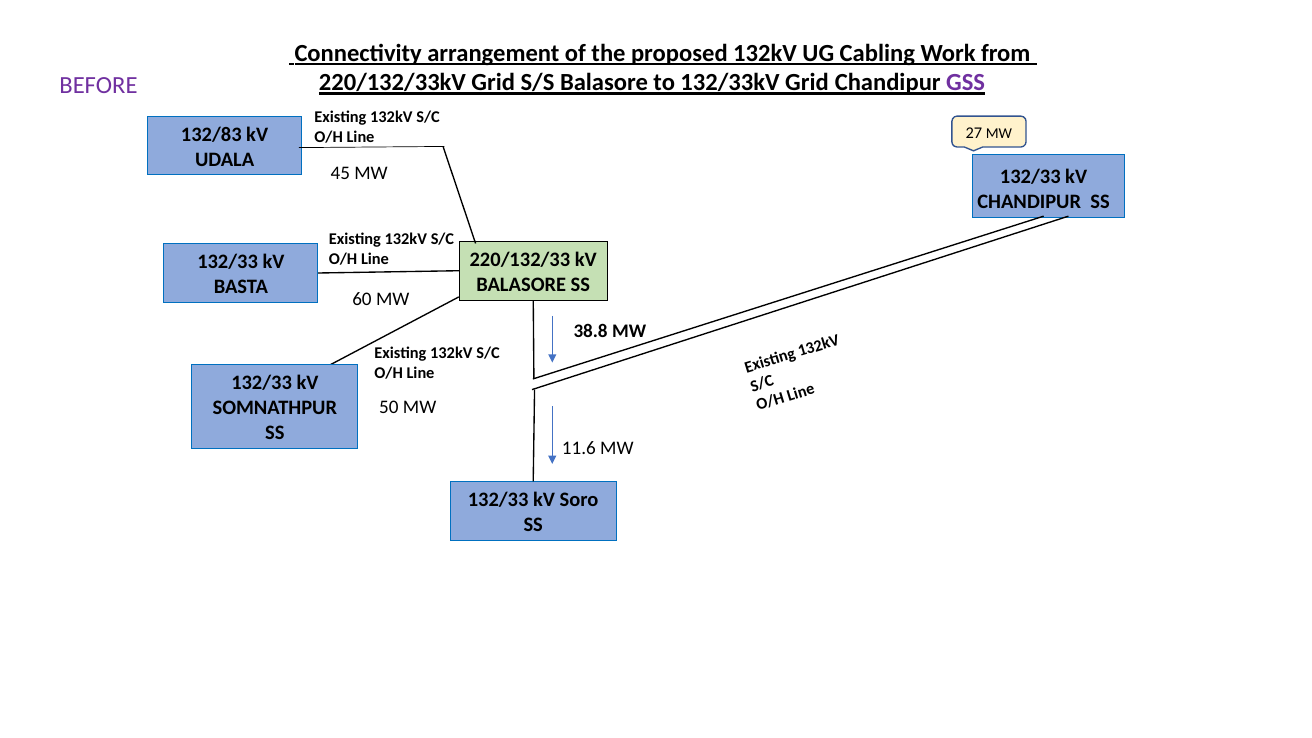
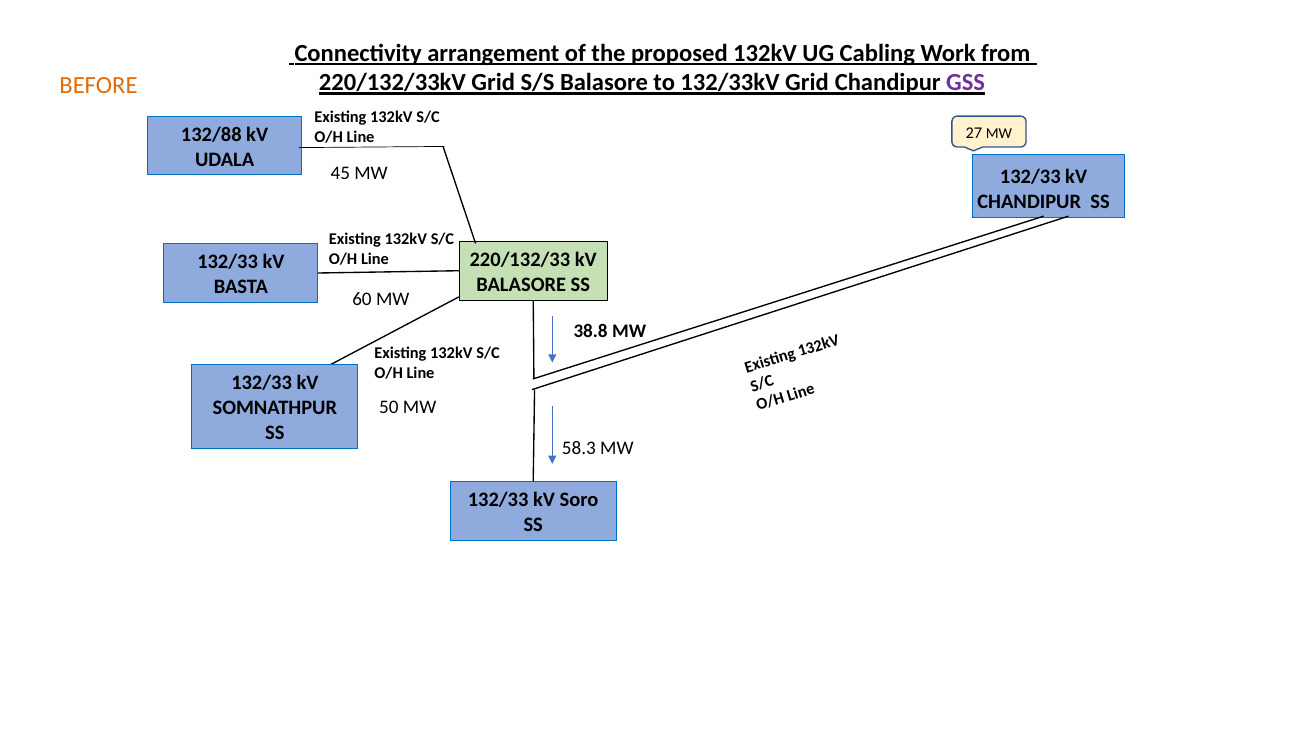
BEFORE colour: purple -> orange
132/83: 132/83 -> 132/88
11.6: 11.6 -> 58.3
